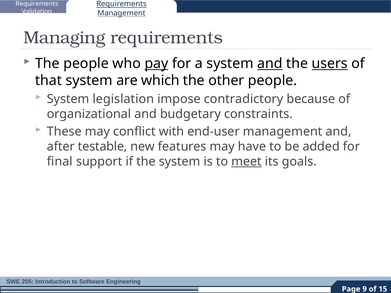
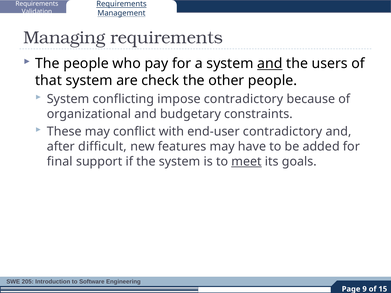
pay underline: present -> none
users underline: present -> none
which: which -> check
legislation: legislation -> conflicting
end-user management: management -> contradictory
testable: testable -> difficult
